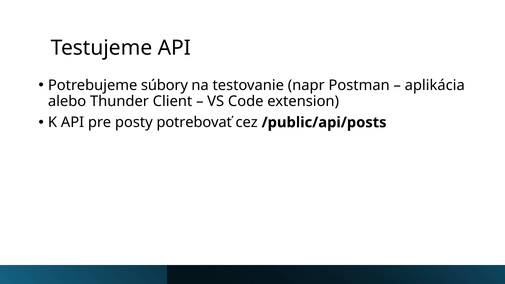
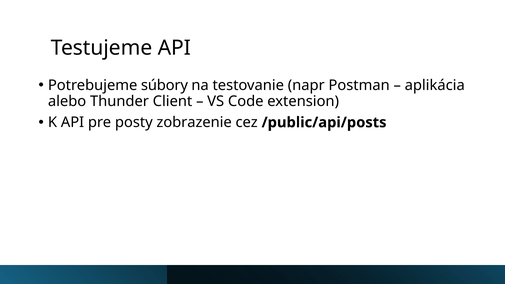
potrebovať: potrebovať -> zobrazenie
